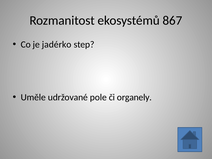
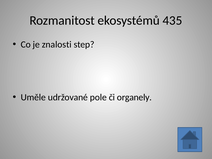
867: 867 -> 435
jadérko: jadérko -> znalosti
